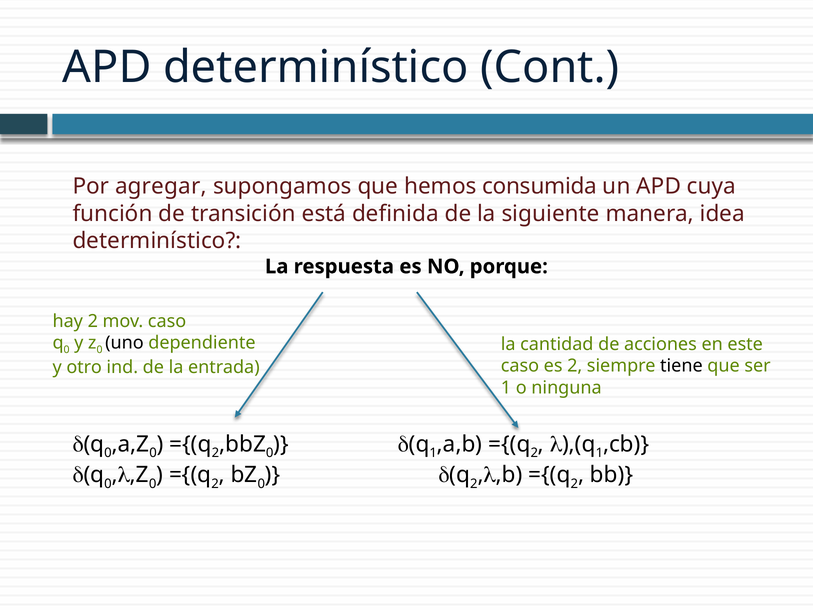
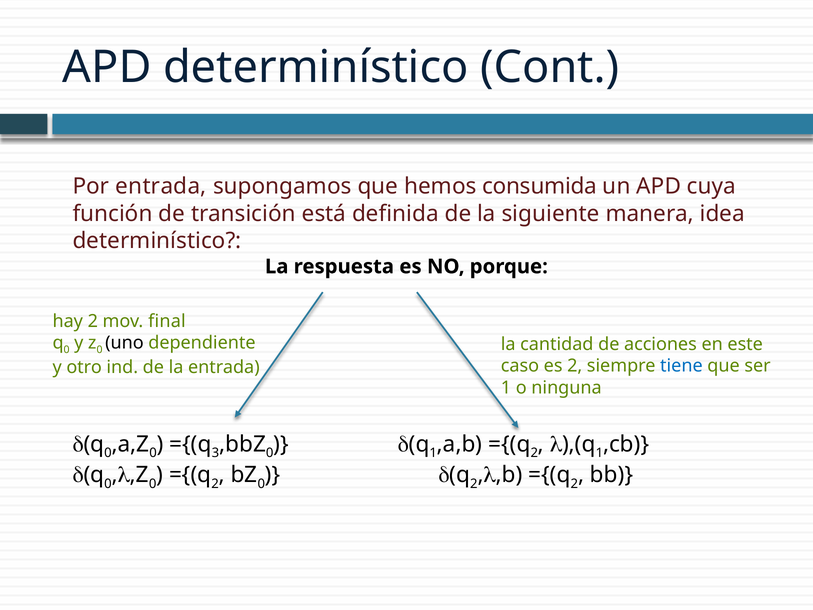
Por agregar: agregar -> entrada
mov caso: caso -> final
tiene colour: black -> blue
2 at (215, 453): 2 -> 3
